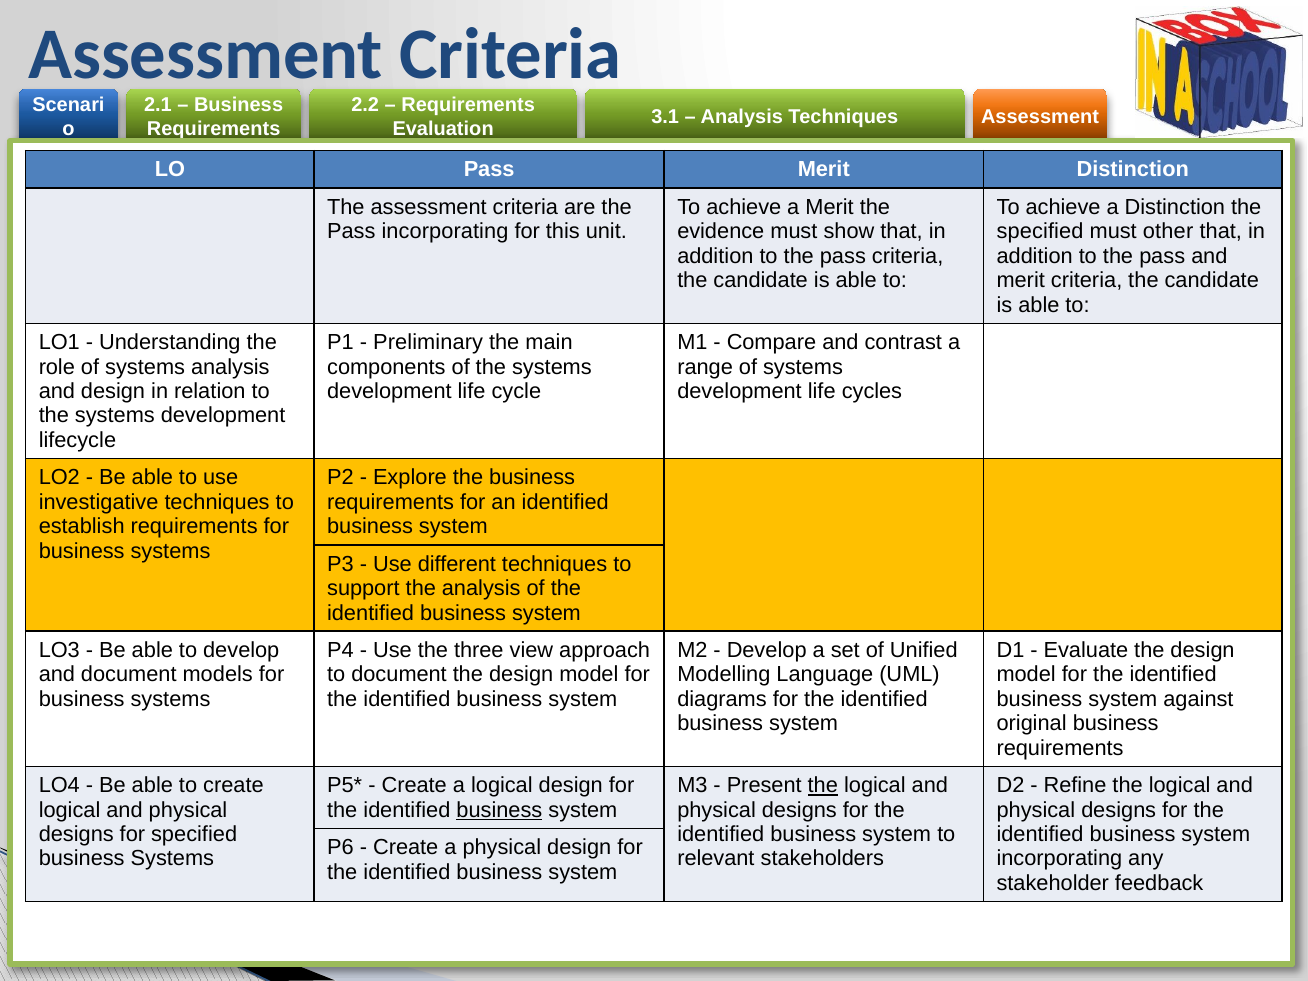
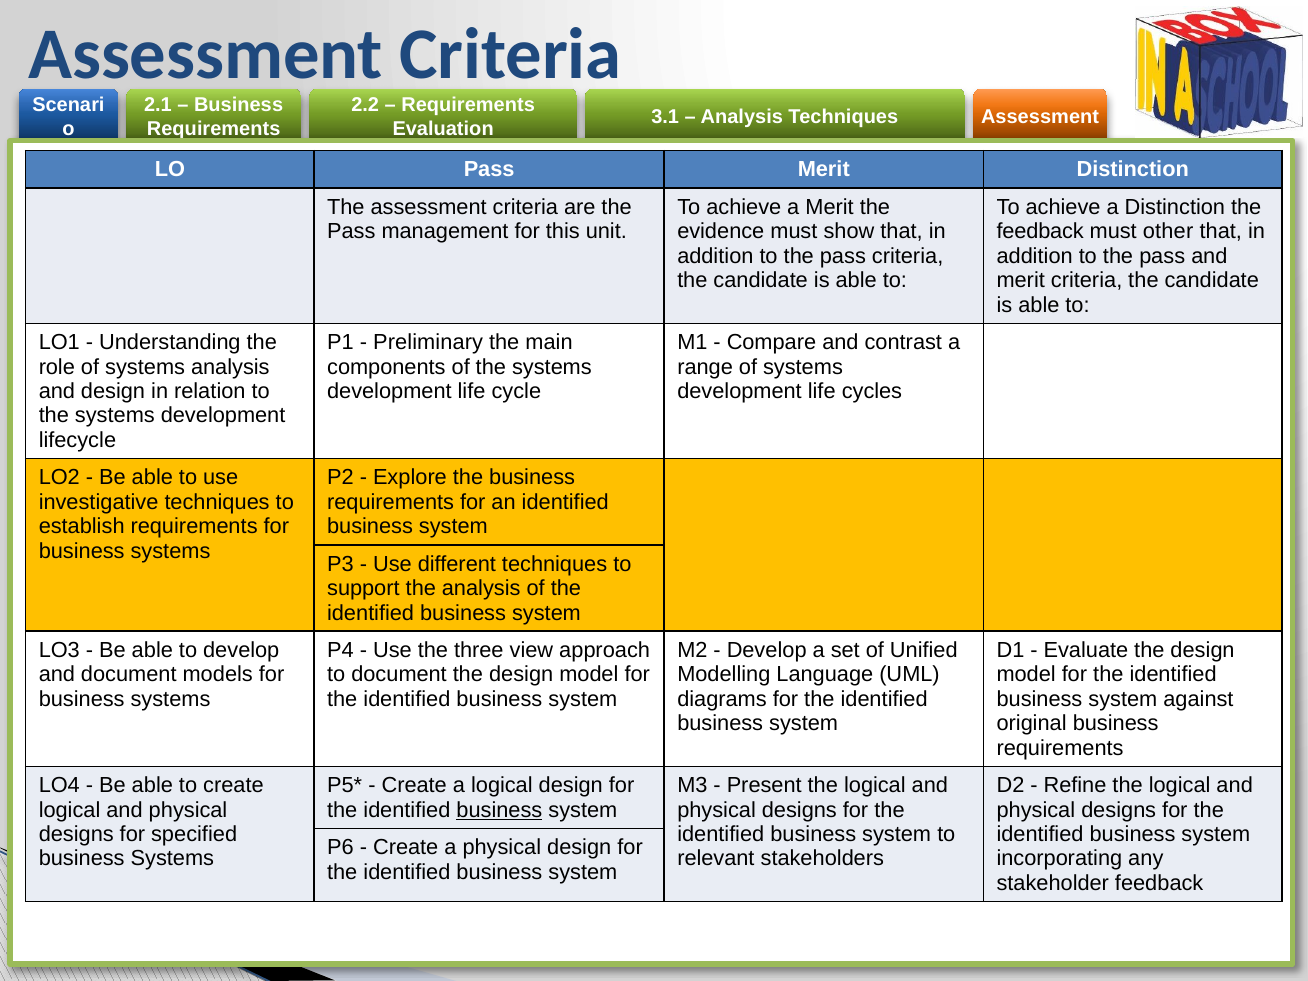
Pass incorporating: incorporating -> management
specified at (1040, 232): specified -> feedback
the at (823, 786) underline: present -> none
